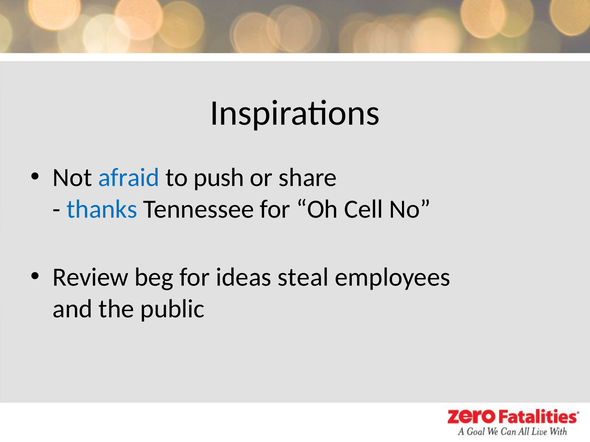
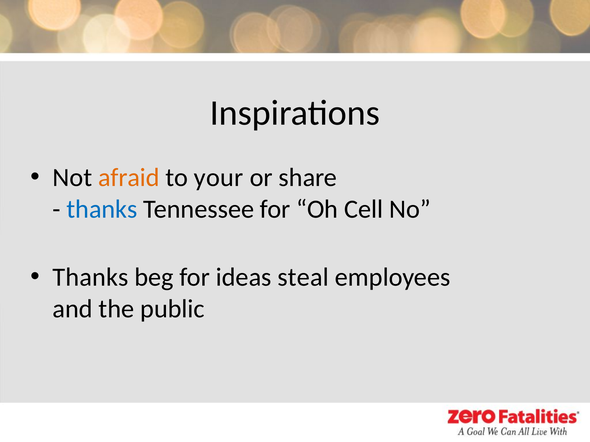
afraid colour: blue -> orange
push: push -> your
Review at (91, 278): Review -> Thanks
